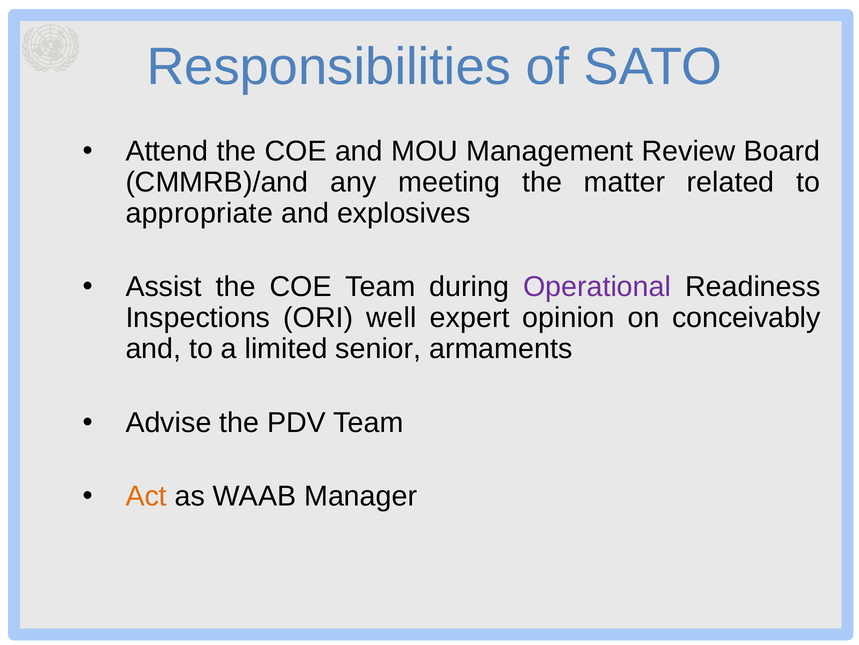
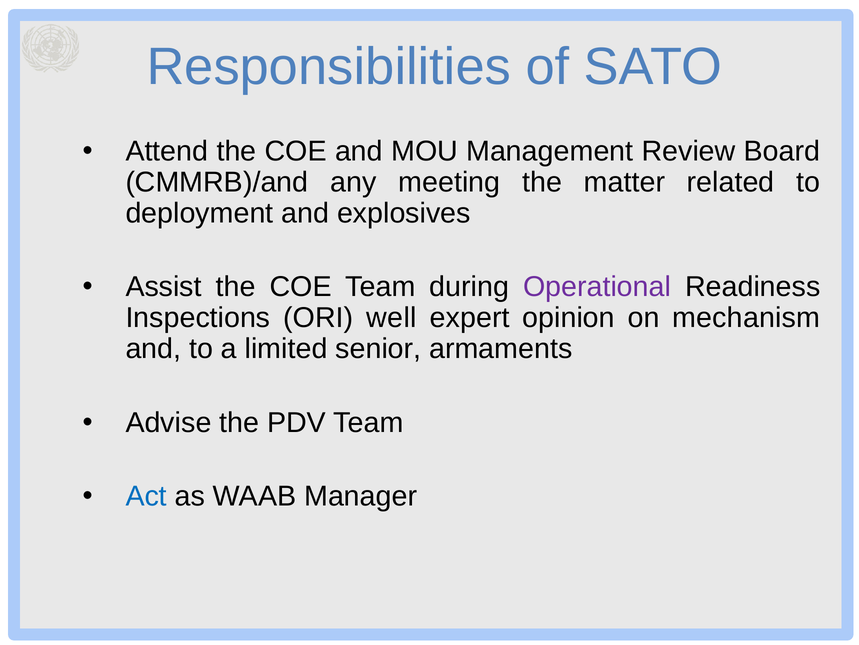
appropriate: appropriate -> deployment
conceivably: conceivably -> mechanism
Act colour: orange -> blue
